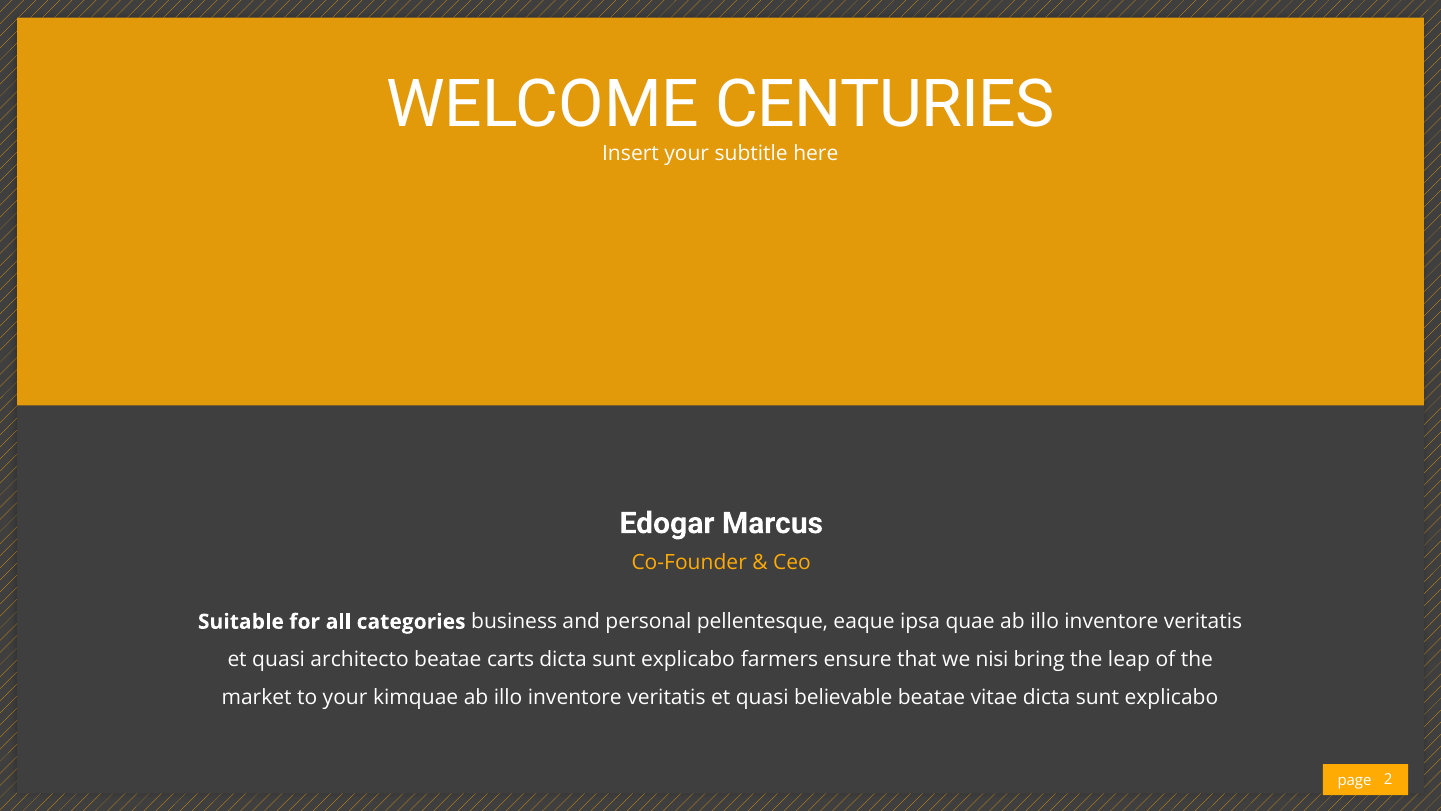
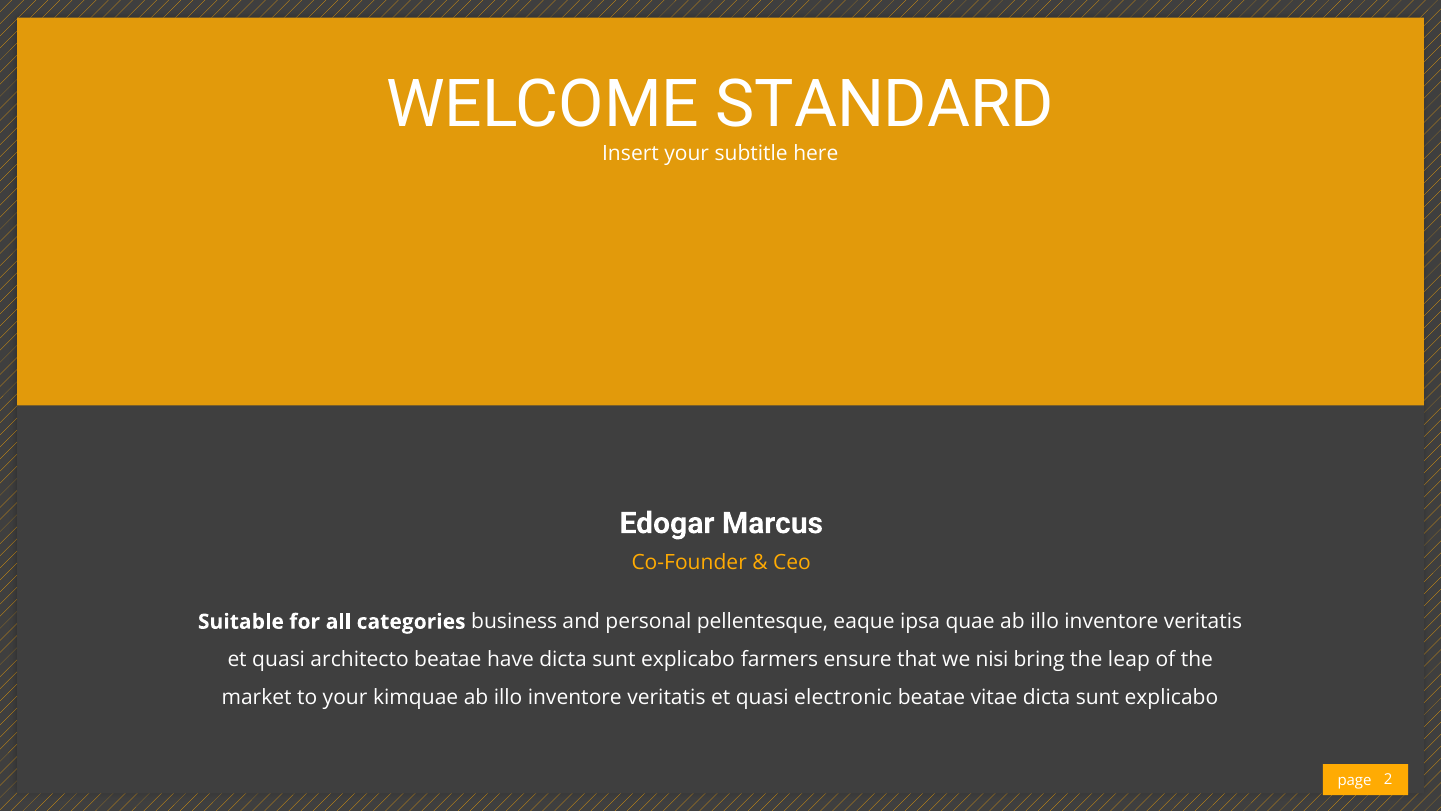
CENTURIES: CENTURIES -> STANDARD
carts: carts -> have
believable: believable -> electronic
